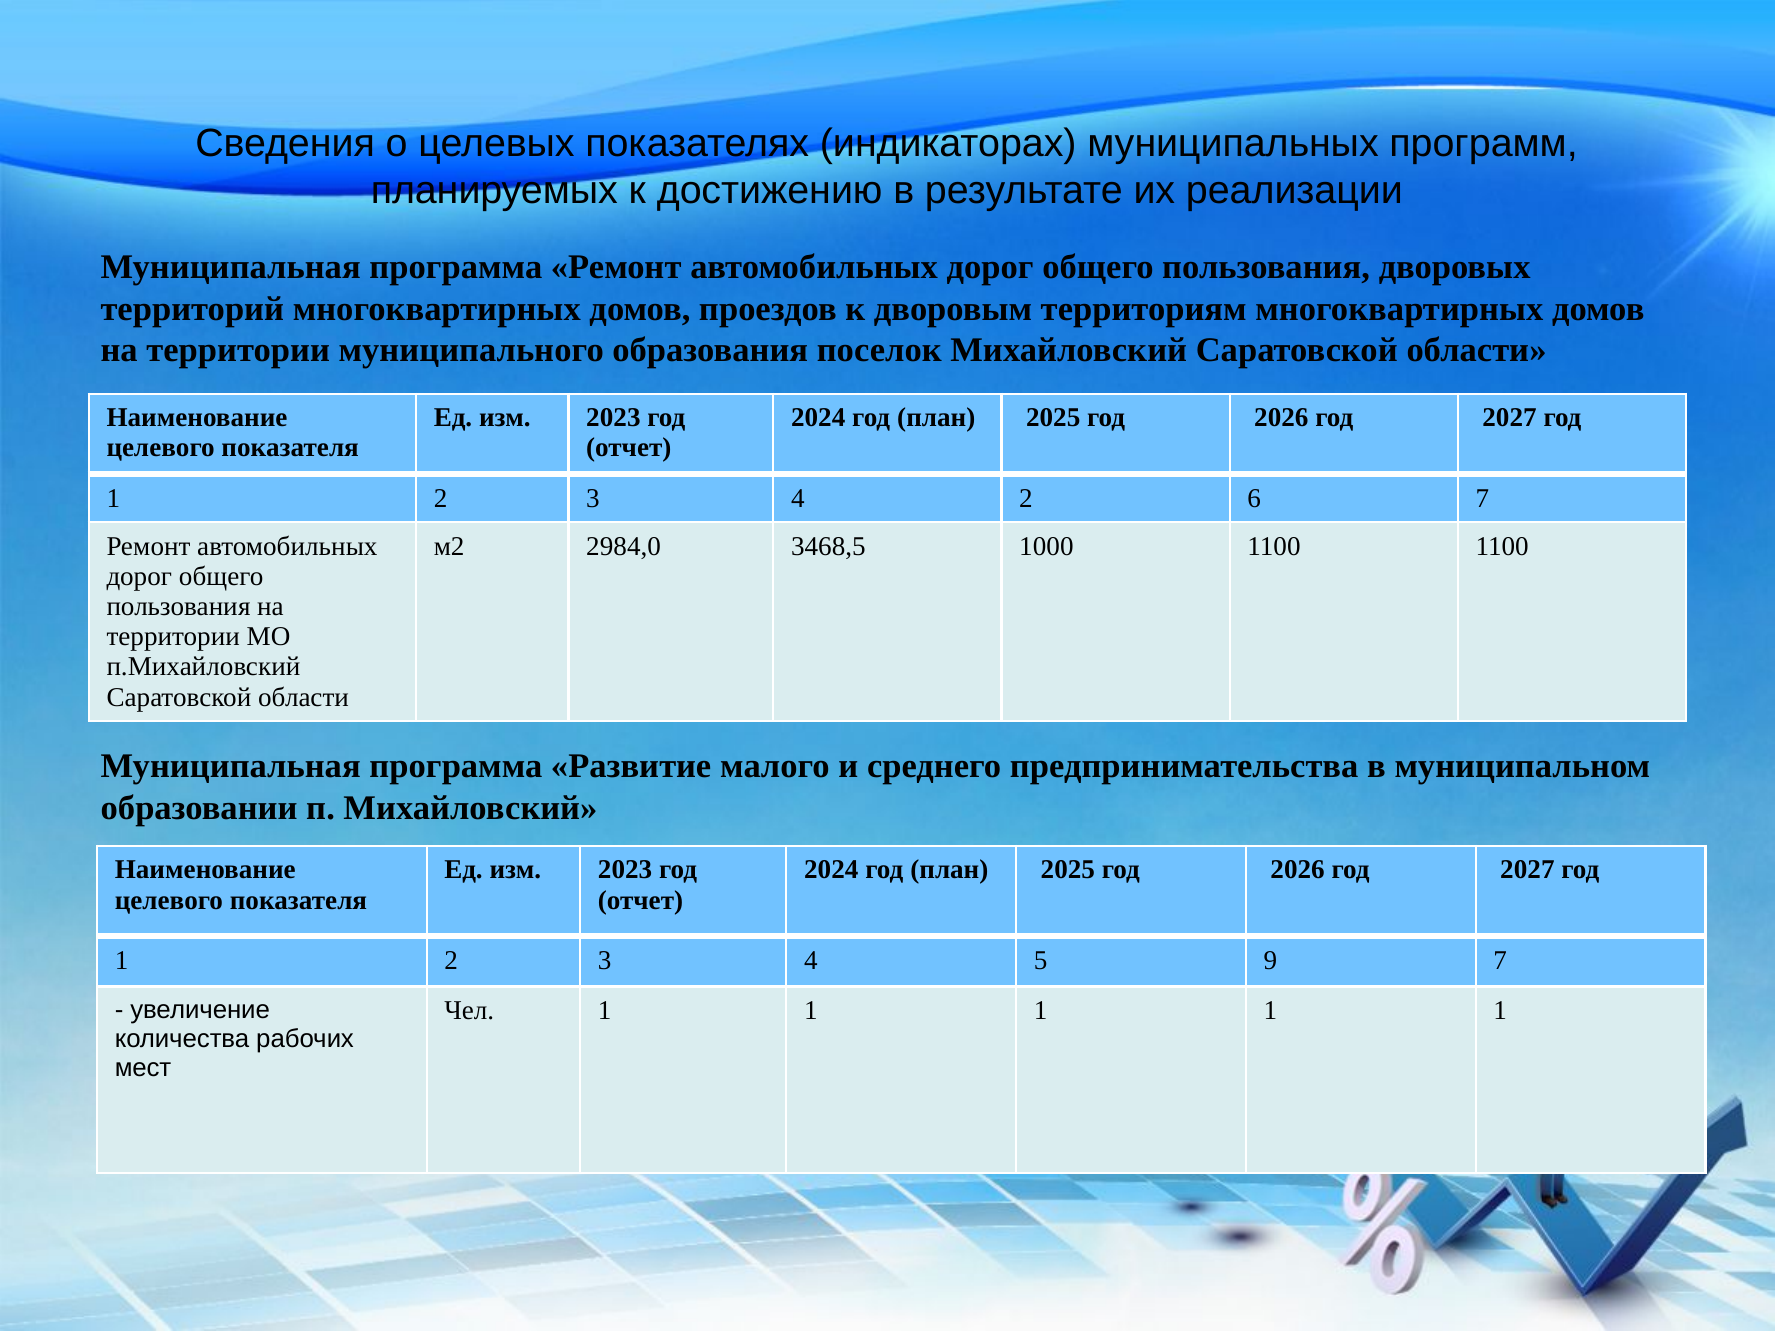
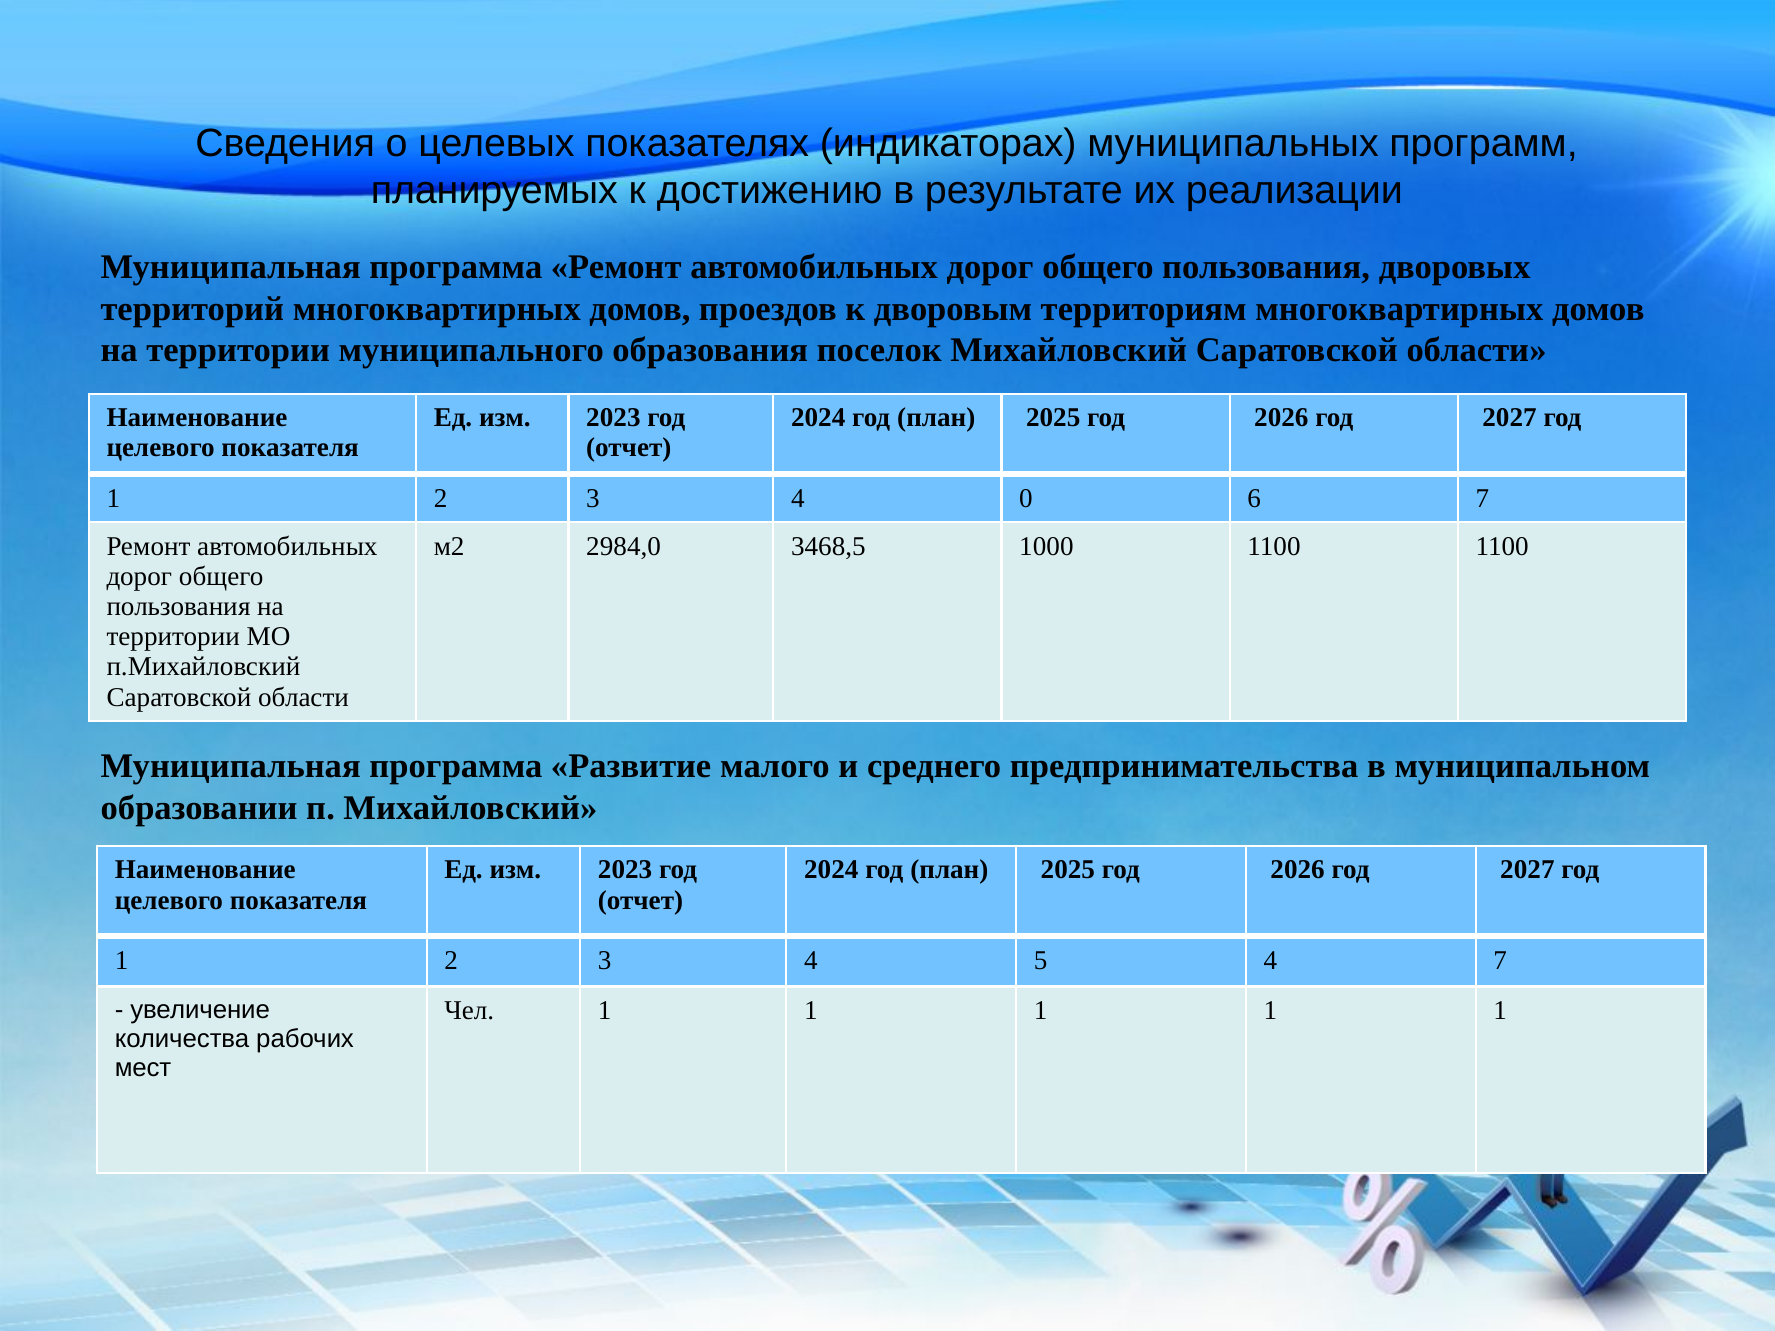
4 2: 2 -> 0
5 9: 9 -> 4
